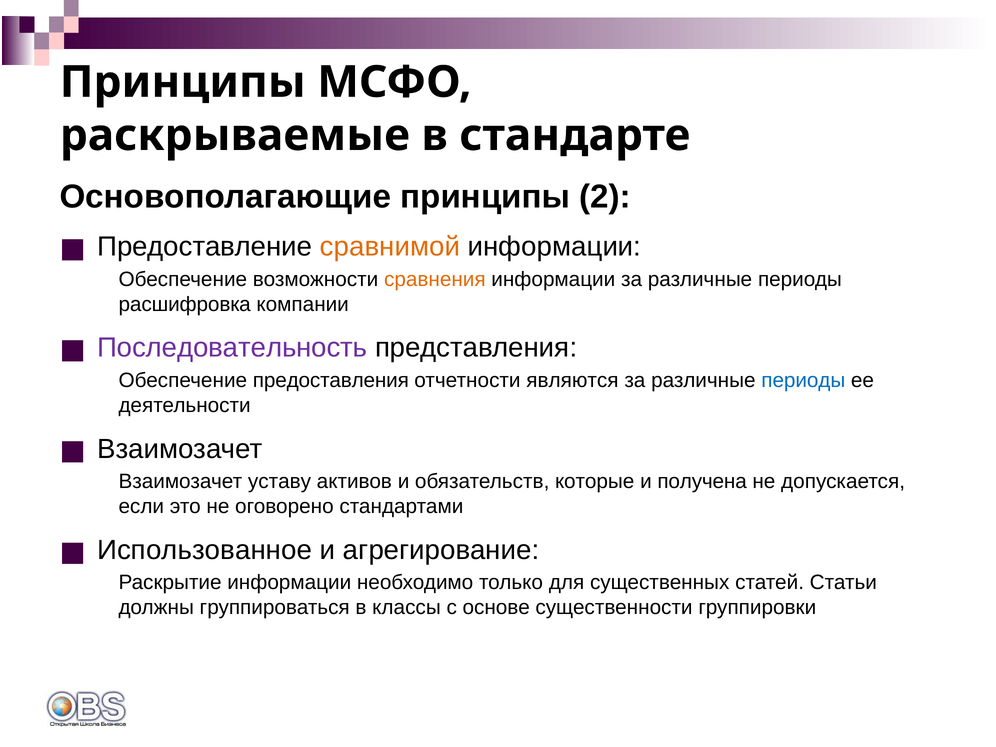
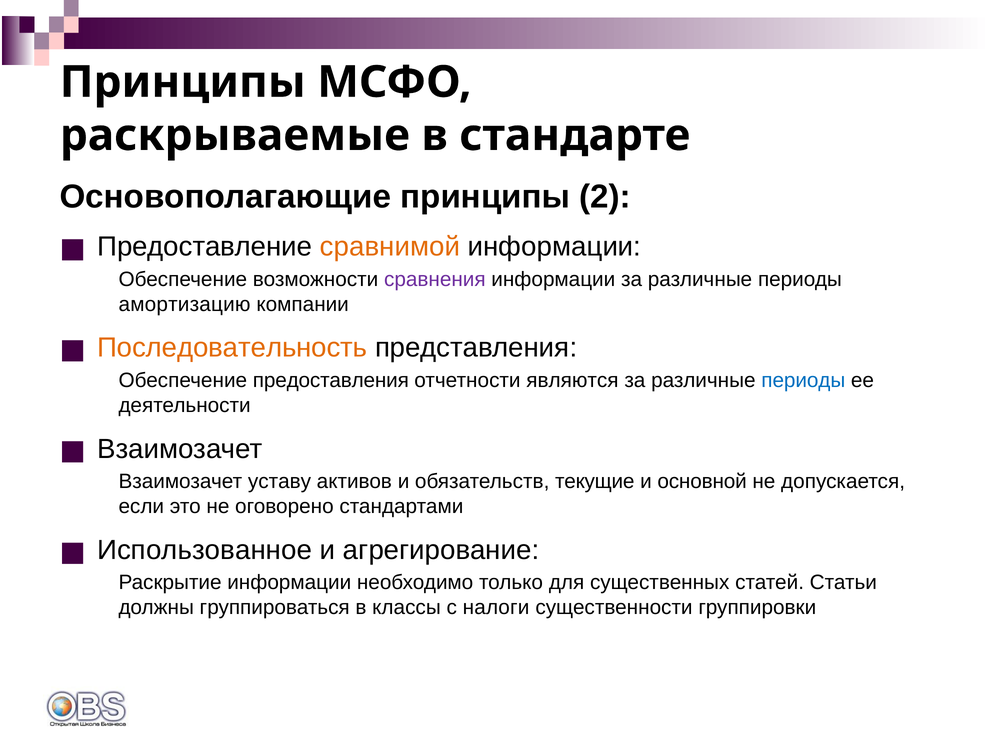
сравнения colour: orange -> purple
расшифровка: расшифровка -> амортизацию
Последовательность colour: purple -> orange
которые: которые -> текущие
получена: получена -> основной
основе: основе -> налоги
